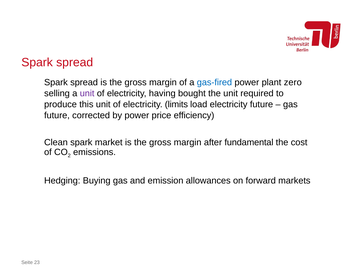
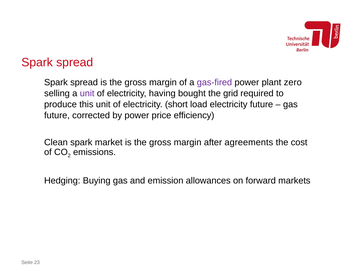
gas-fired colour: blue -> purple
the unit: unit -> grid
limits: limits -> short
fundamental: fundamental -> agreements
